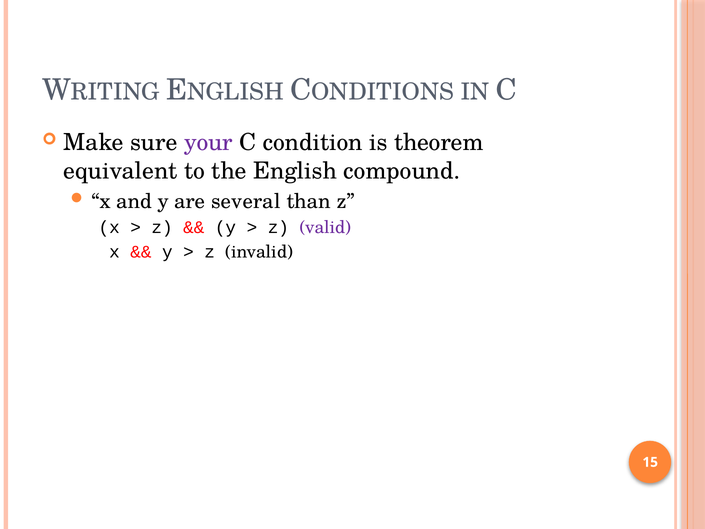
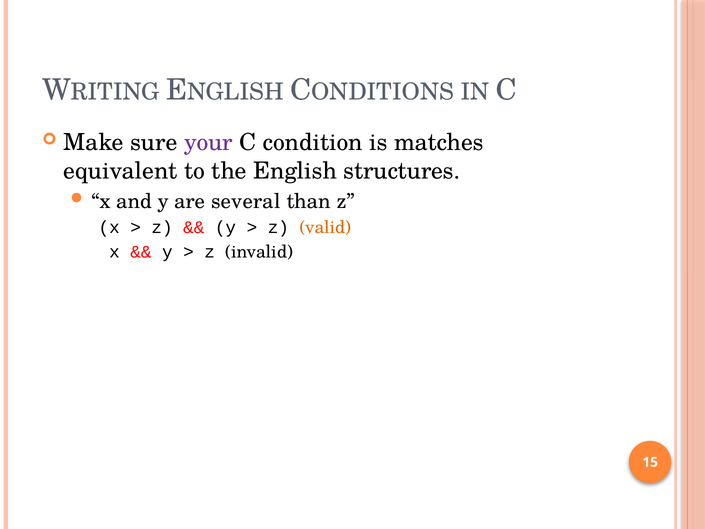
theorem: theorem -> matches
compound: compound -> structures
valid colour: purple -> orange
